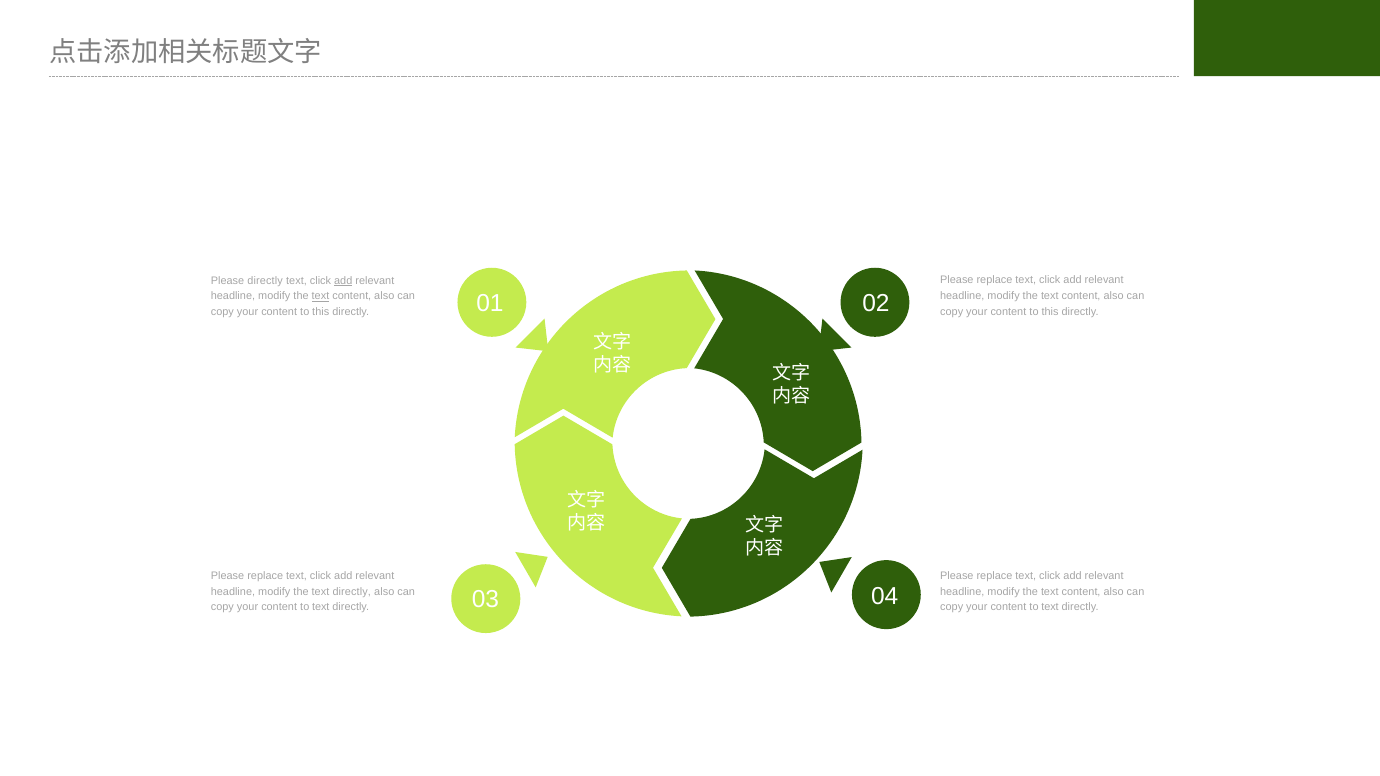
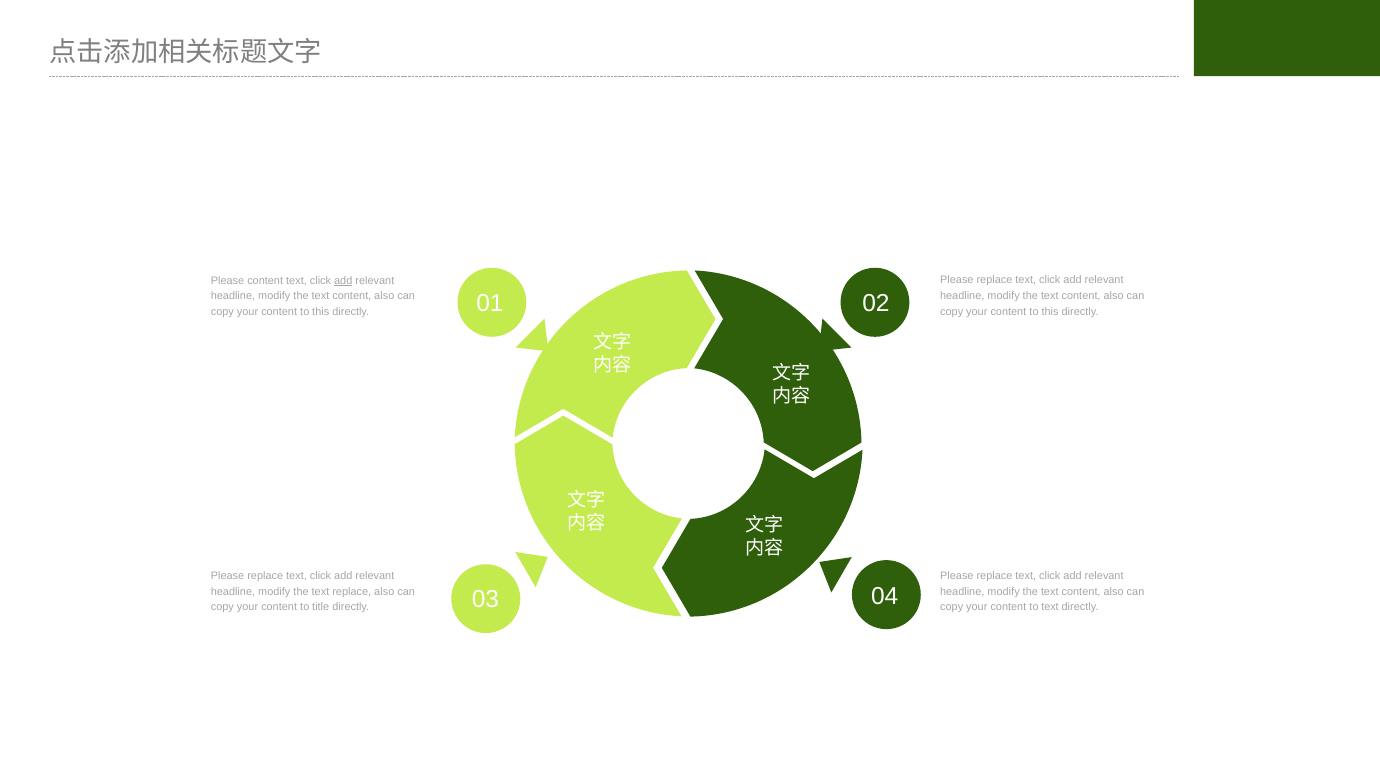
Please directly: directly -> content
text at (321, 296) underline: present -> none
the text directly: directly -> replace
text at (321, 607): text -> title
